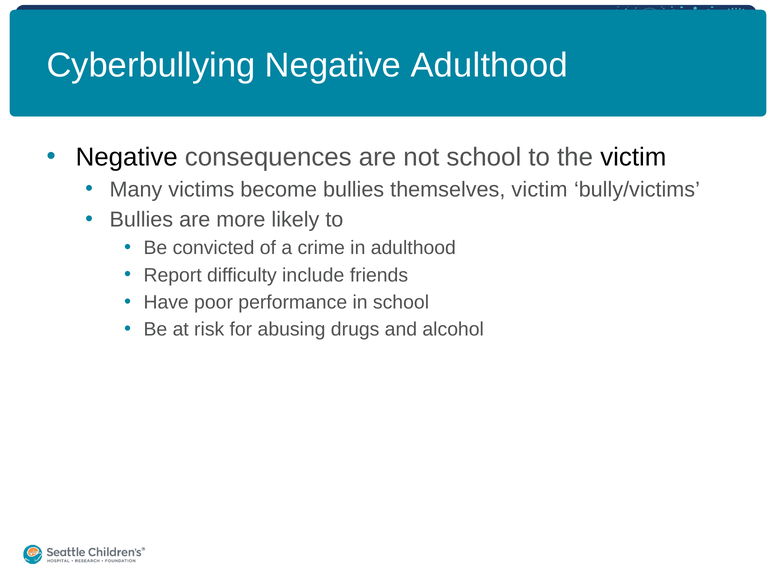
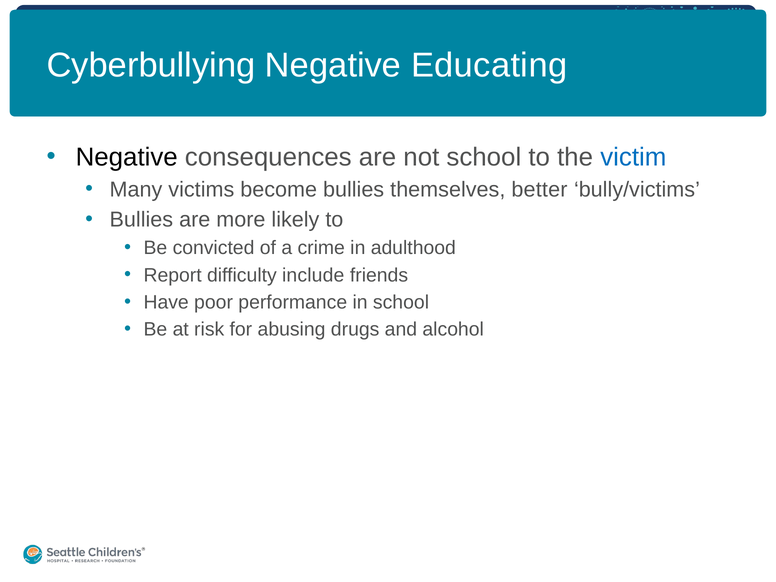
Negative Adulthood: Adulthood -> Educating
victim at (633, 157) colour: black -> blue
themselves victim: victim -> better
